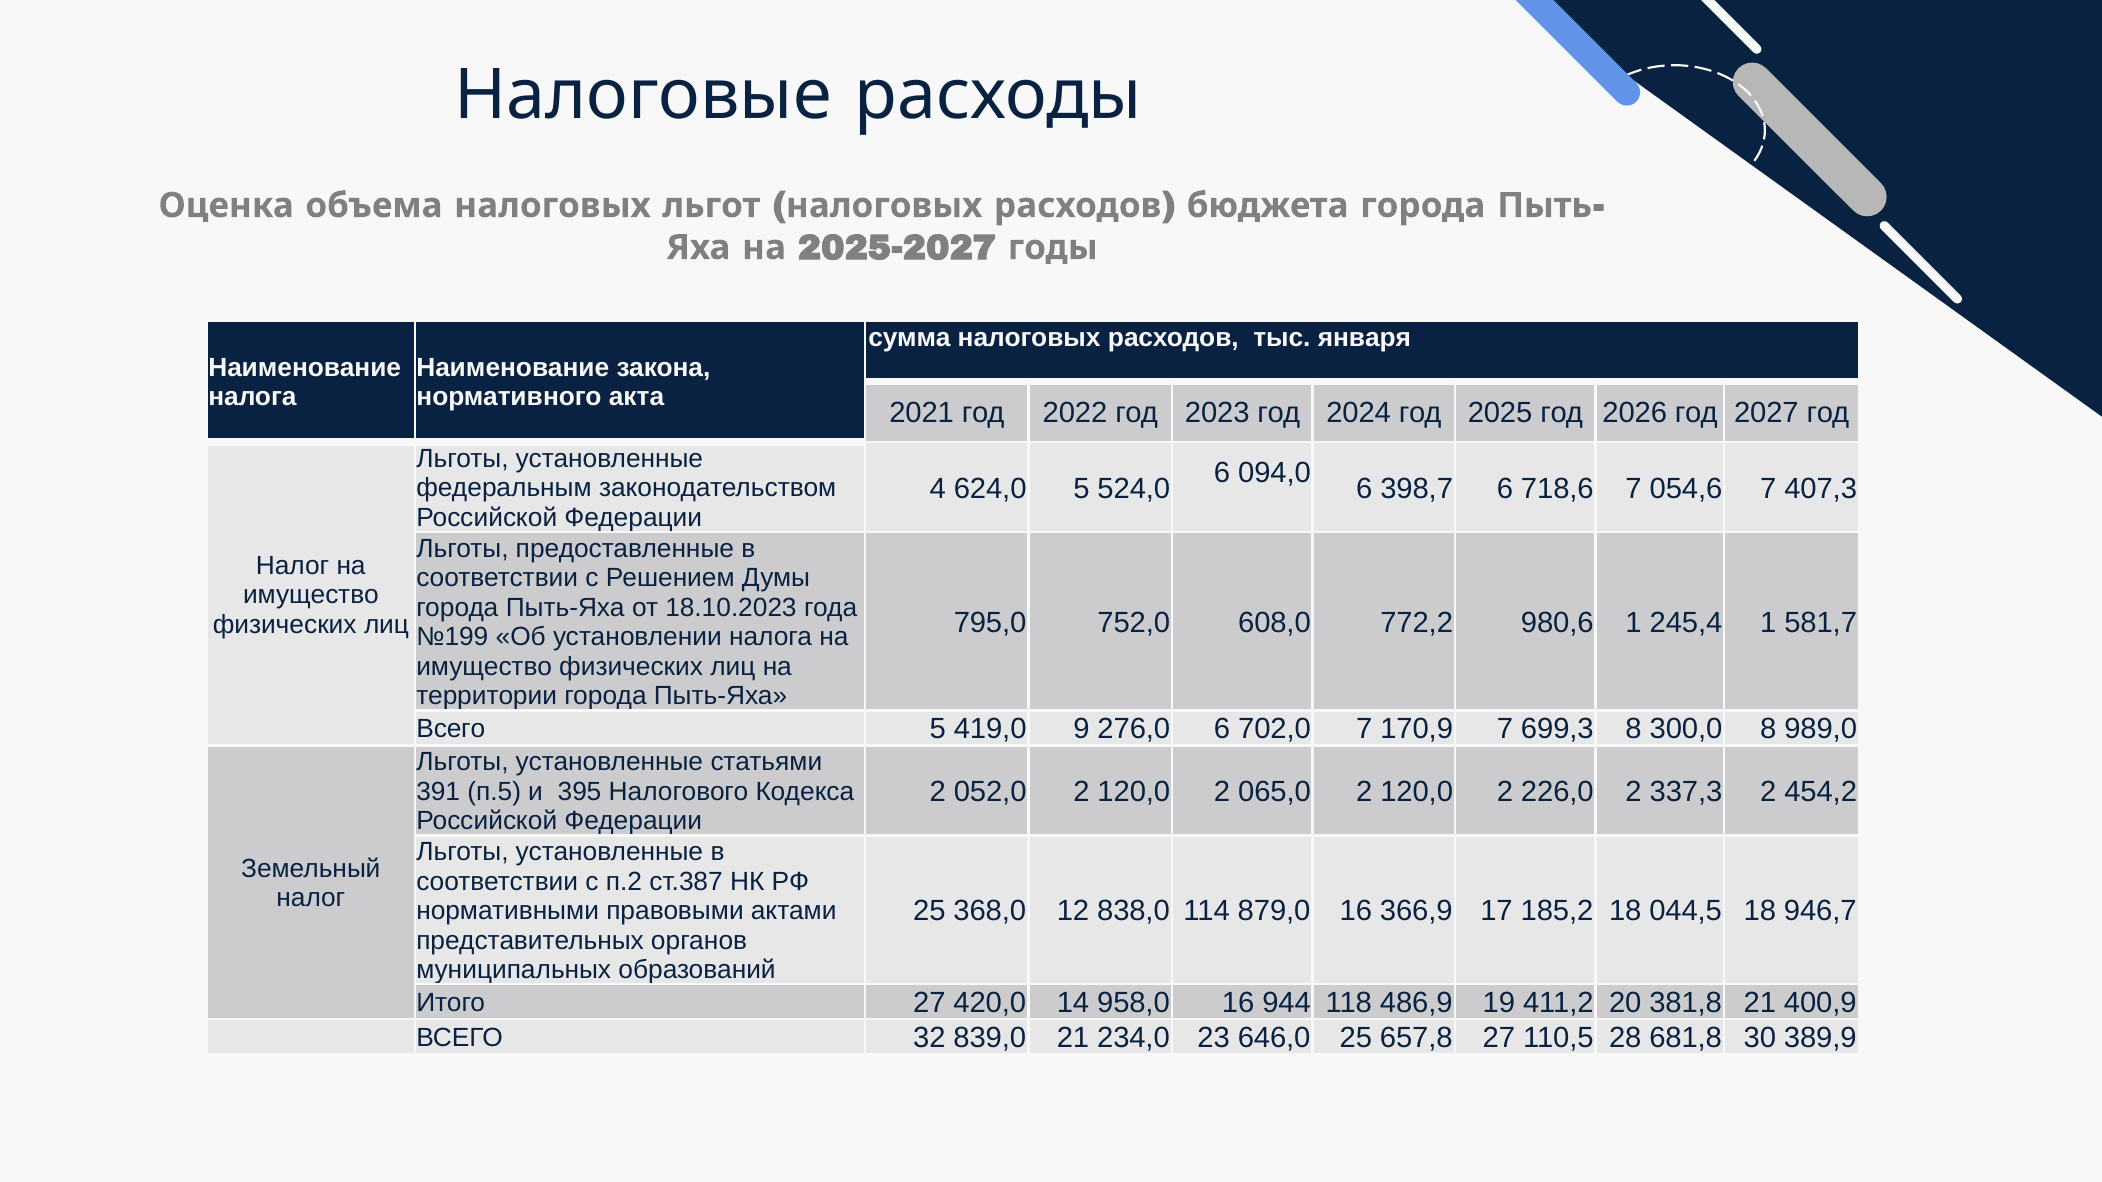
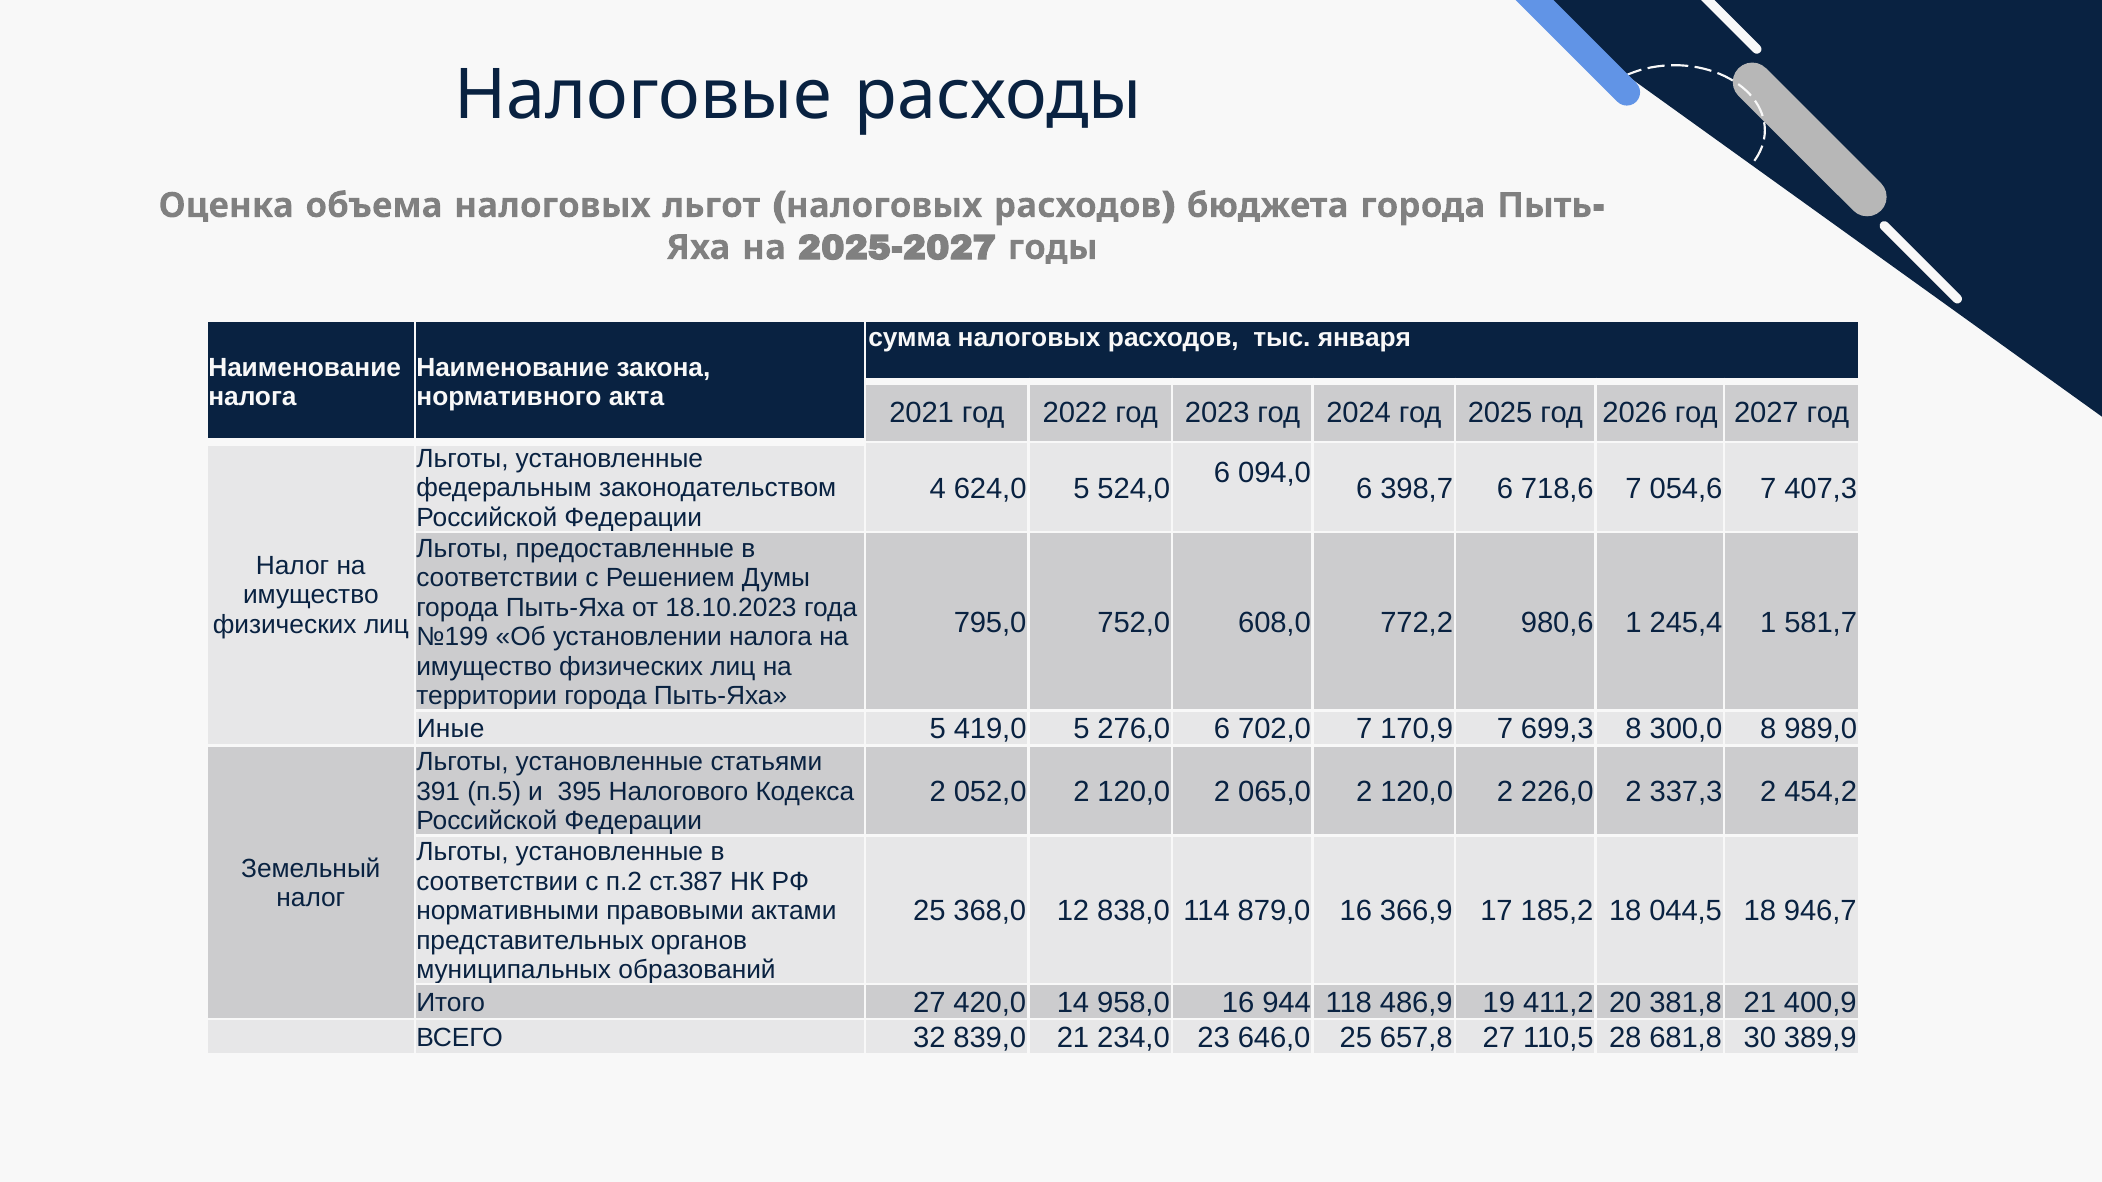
Всего at (451, 729): Всего -> Иные
419,0 9: 9 -> 5
